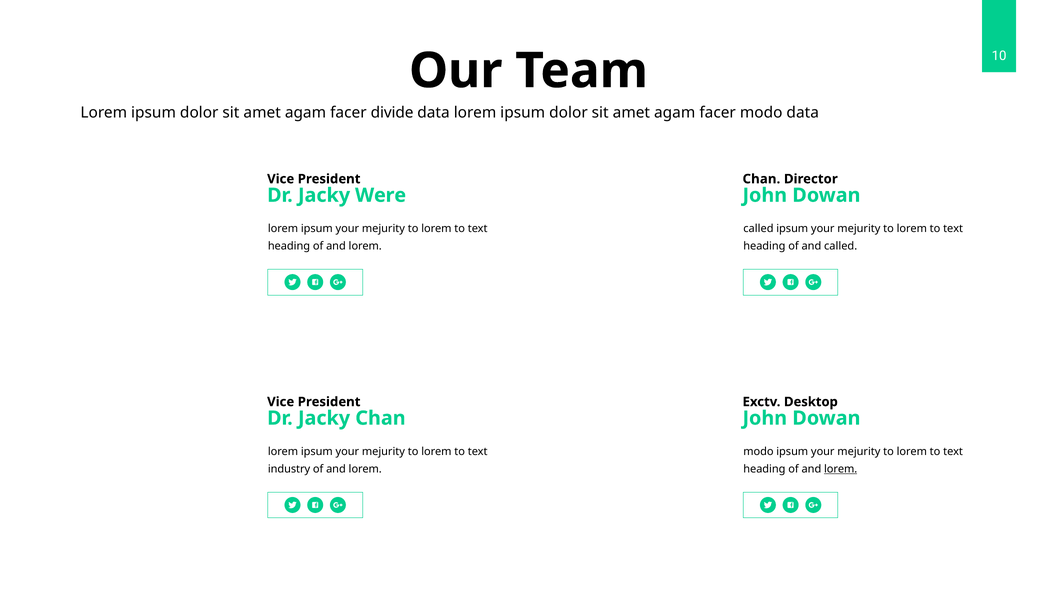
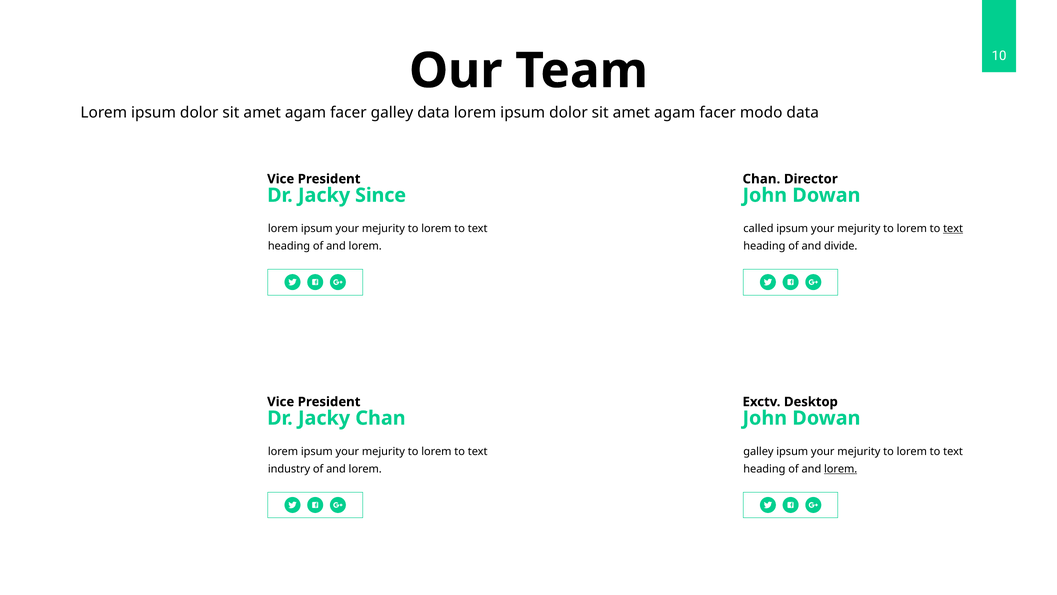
facer divide: divide -> galley
Were: Were -> Since
text at (953, 228) underline: none -> present
and called: called -> divide
modo at (758, 451): modo -> galley
